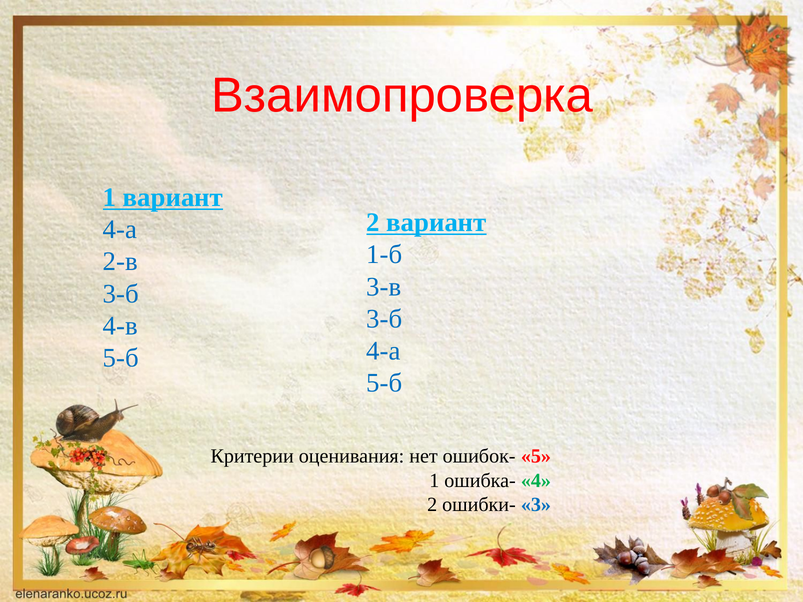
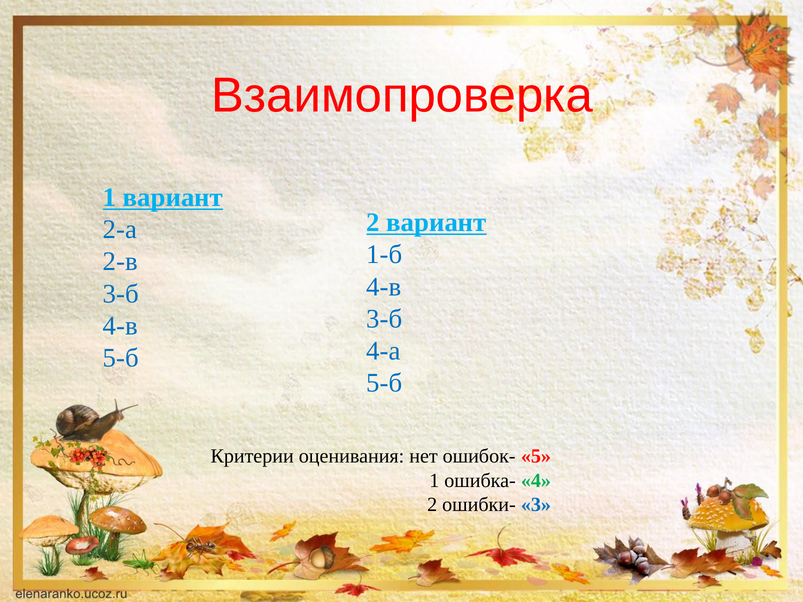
4-а at (120, 230): 4-а -> 2-а
3-в at (384, 287): 3-в -> 4-в
